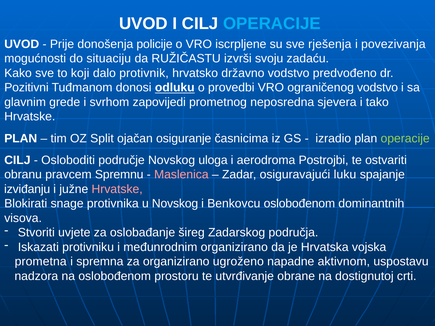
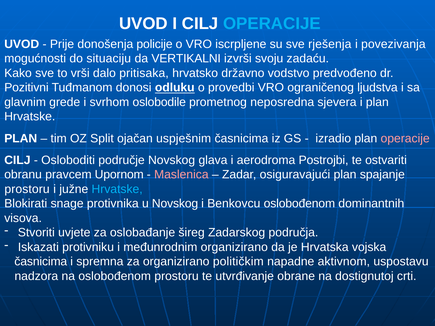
RUŽIČASTU: RUŽIČASTU -> VERTIKALNI
koji: koji -> vrši
protivnik: protivnik -> pritisaka
ograničenog vodstvo: vodstvo -> ljudstva
zapovijedi: zapovijedi -> oslobodile
i tako: tako -> plan
osiguranje: osiguranje -> uspješnim
operacije at (405, 138) colour: light green -> pink
uloga: uloga -> glava
Spremnu: Spremnu -> Upornom
osiguravajući luku: luku -> plan
izviđanju at (27, 189): izviđanju -> prostoru
Hrvatske at (117, 189) colour: pink -> light blue
prometna at (41, 262): prometna -> časnicima
ugroženo: ugroženo -> političkim
